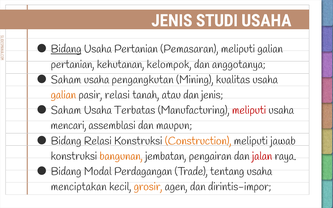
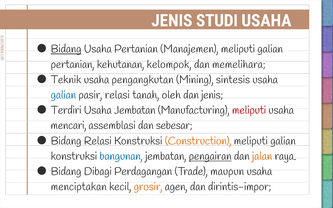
Pemasaran: Pemasaran -> Manajemen
anggotanya: anggotanya -> memelihara
Saham at (66, 80): Saham -> Teknik
kualitas: kualitas -> sintesis
galian at (63, 95) colour: orange -> blue
atau: atau -> oleh
Saham at (66, 110): Saham -> Terdiri
Usaha Terbatas: Terbatas -> Jembatan
maupun: maupun -> sebesar
jawab at (283, 141): jawab -> galian
bangunan colour: orange -> blue
pengairan underline: none -> present
jalan colour: red -> orange
Modal: Modal -> Dibagi
tentang: tentang -> maupun
